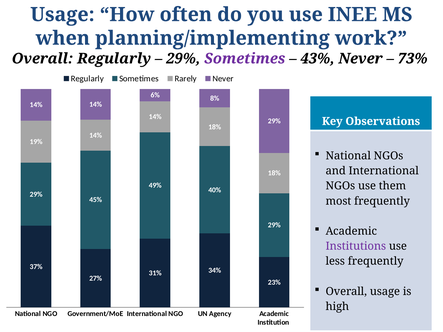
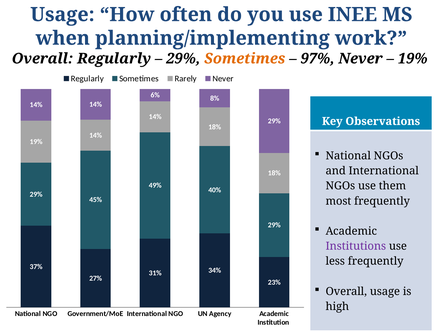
Sometimes at (245, 59) colour: purple -> orange
43%: 43% -> 97%
73% at (413, 59): 73% -> 19%
